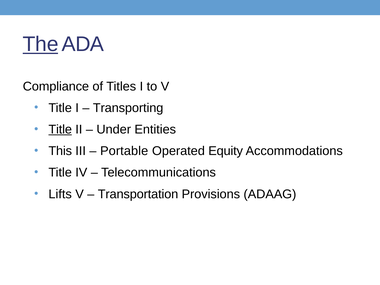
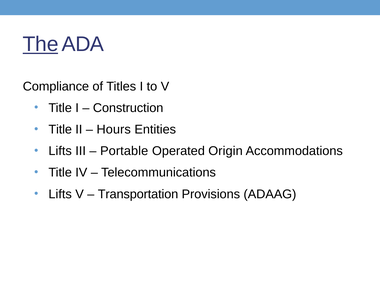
Transporting: Transporting -> Construction
Title at (60, 129) underline: present -> none
Under: Under -> Hours
This at (60, 151): This -> Lifts
Equity: Equity -> Origin
